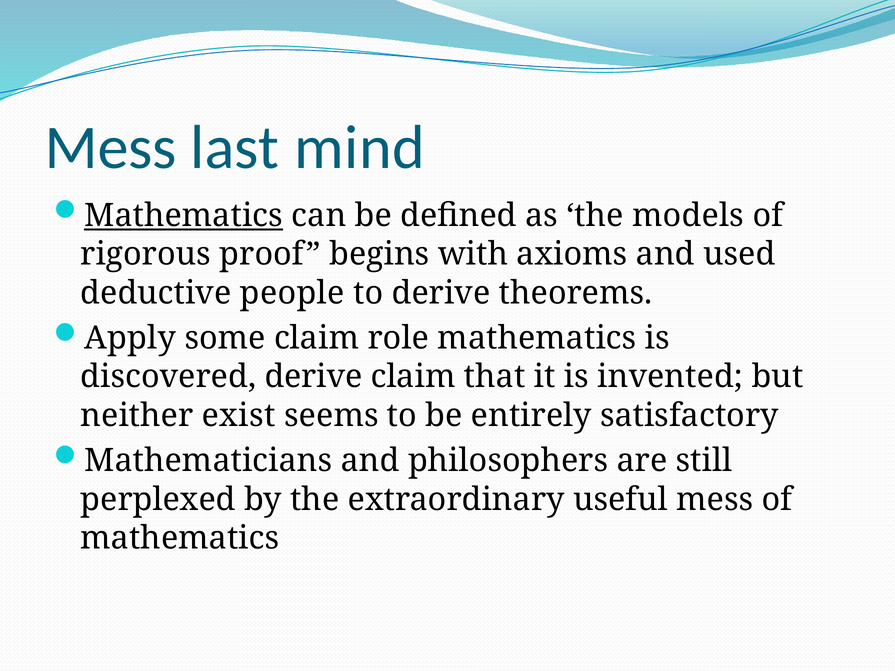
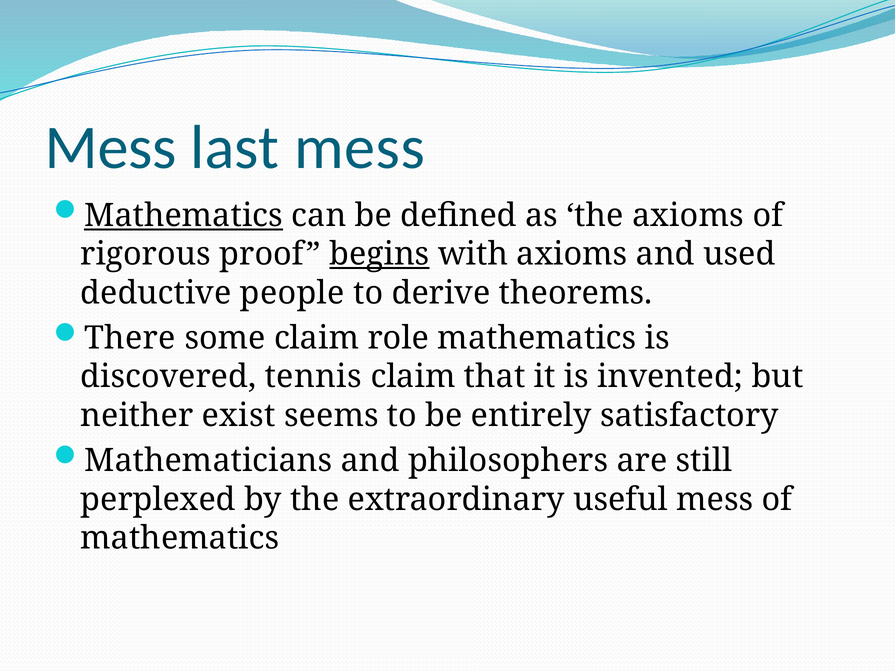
last mind: mind -> mess
the models: models -> axioms
begins underline: none -> present
Apply: Apply -> There
discovered derive: derive -> tennis
